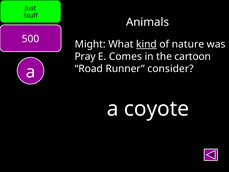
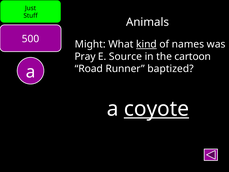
nature: nature -> names
Comes: Comes -> Source
consider: consider -> baptized
coyote underline: none -> present
